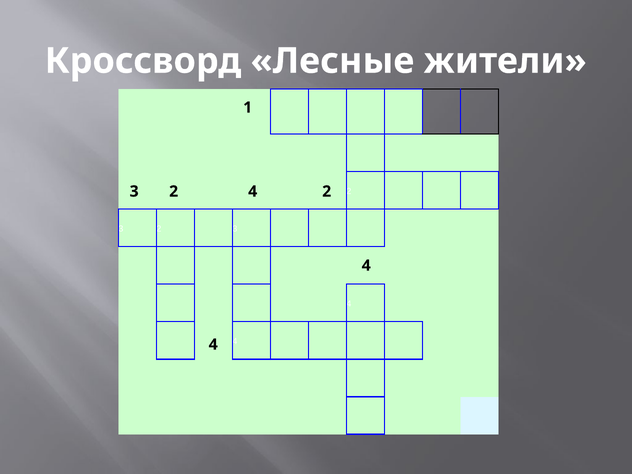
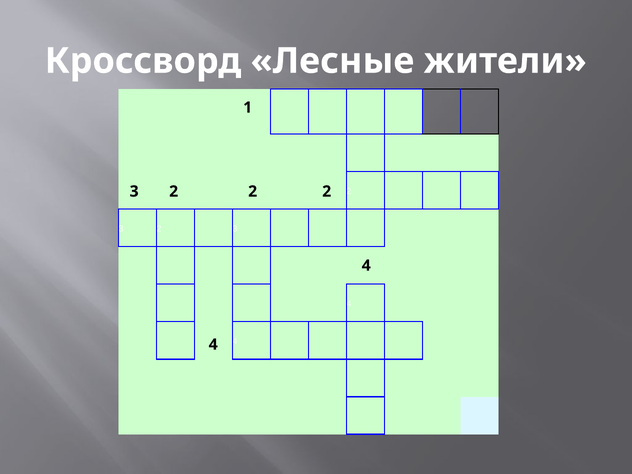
2 4: 4 -> 2
